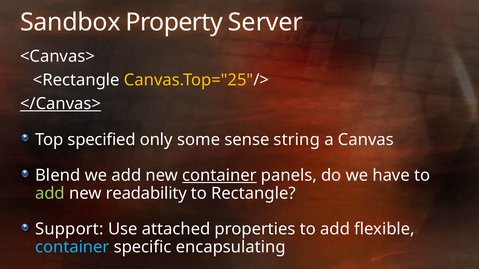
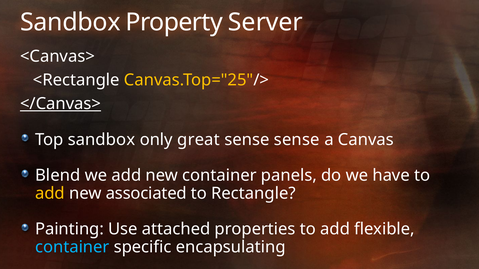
Top specified: specified -> sandbox
some: some -> great
sense string: string -> sense
container at (219, 176) underline: present -> none
add at (50, 194) colour: light green -> yellow
readability: readability -> associated
Support: Support -> Painting
